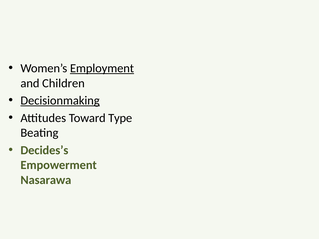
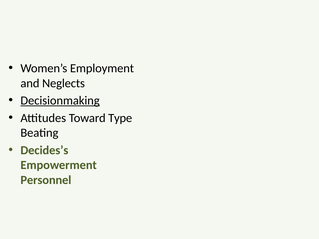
Employment underline: present -> none
Children: Children -> Neglects
Nasarawa: Nasarawa -> Personnel
